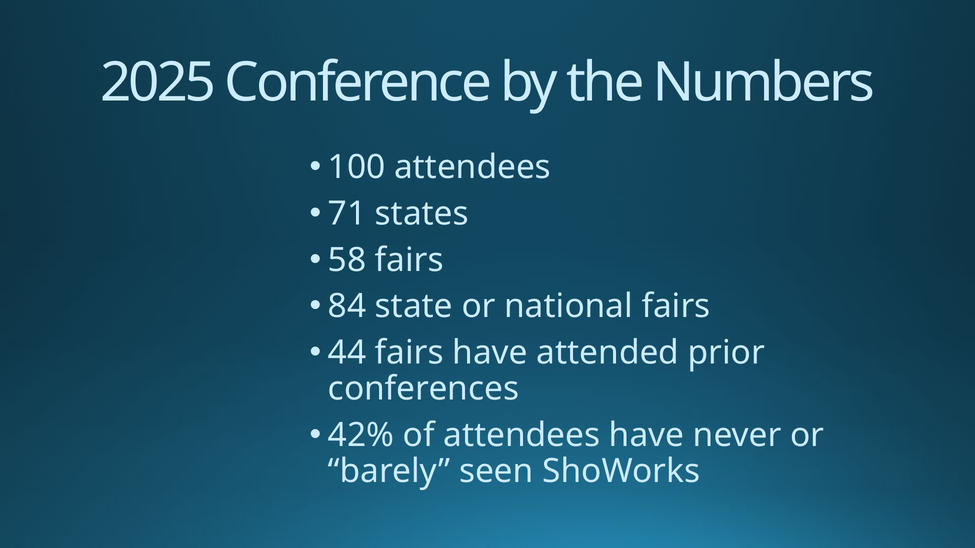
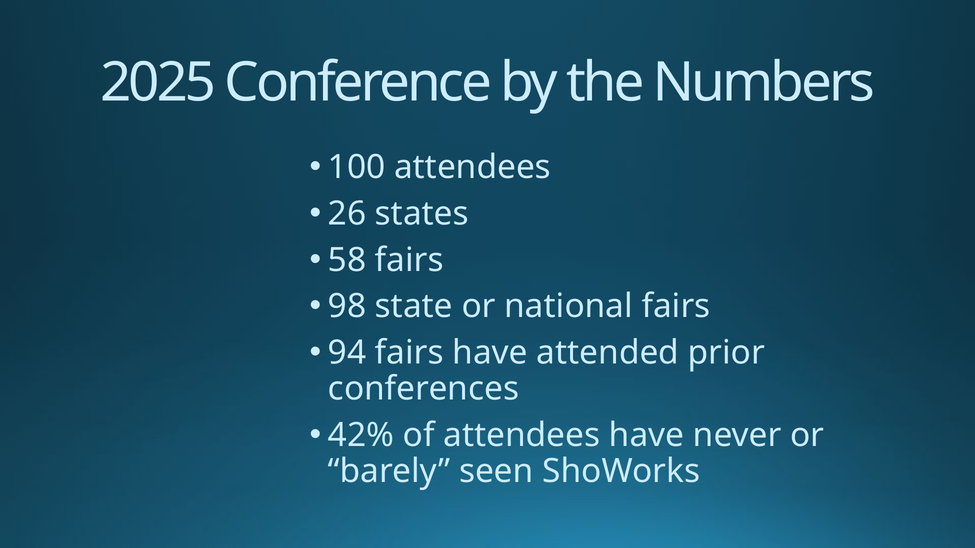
71: 71 -> 26
84: 84 -> 98
44: 44 -> 94
